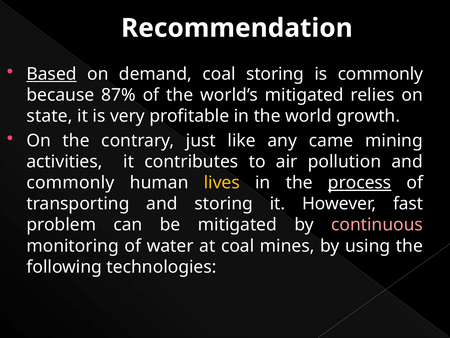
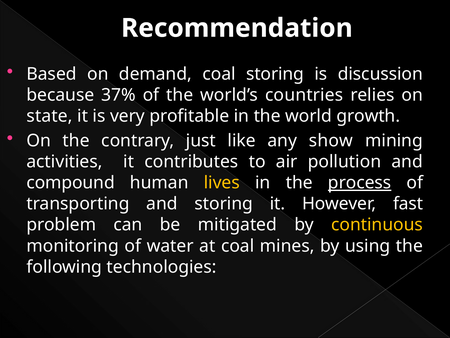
Based underline: present -> none
is commonly: commonly -> discussion
87%: 87% -> 37%
world’s mitigated: mitigated -> countries
came: came -> show
commonly at (70, 183): commonly -> compound
continuous colour: pink -> yellow
